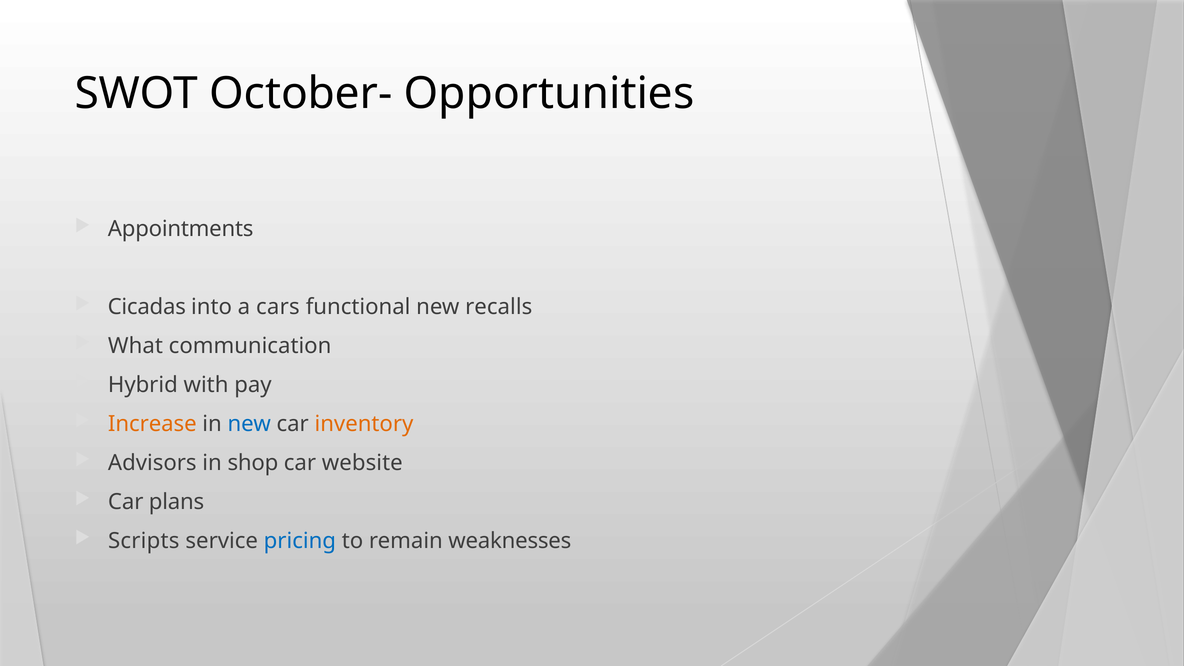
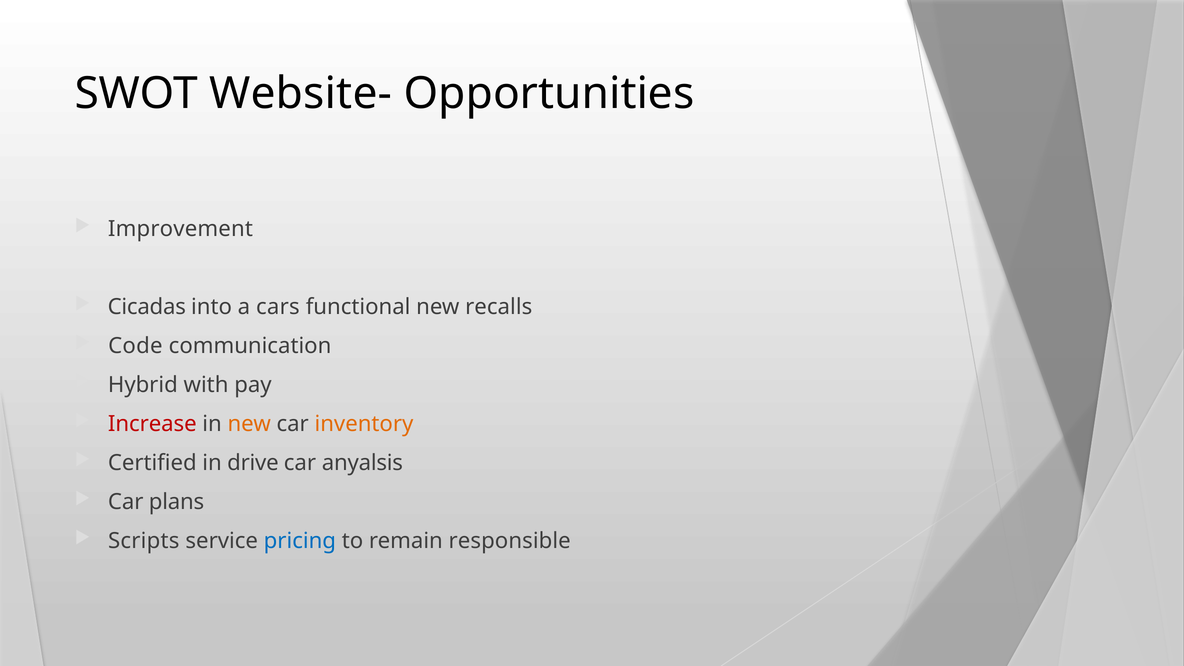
October-: October- -> Website-
Appointments: Appointments -> Improvement
What: What -> Code
Increase colour: orange -> red
new at (249, 424) colour: blue -> orange
Advisors: Advisors -> Certified
shop: shop -> drive
website: website -> anyalsis
weaknesses: weaknesses -> responsible
